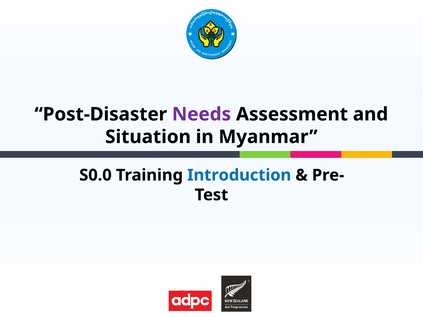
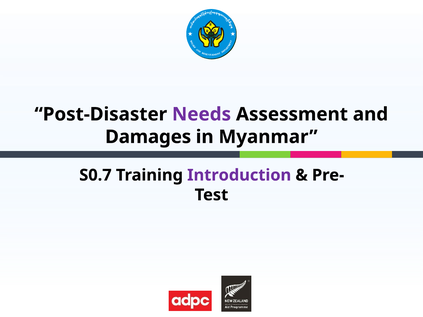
Situation: Situation -> Damages
S0.0: S0.0 -> S0.7
Introduction colour: blue -> purple
